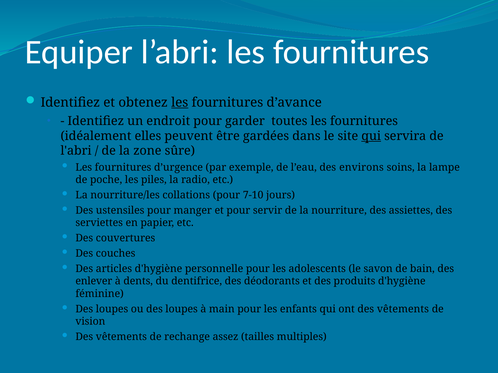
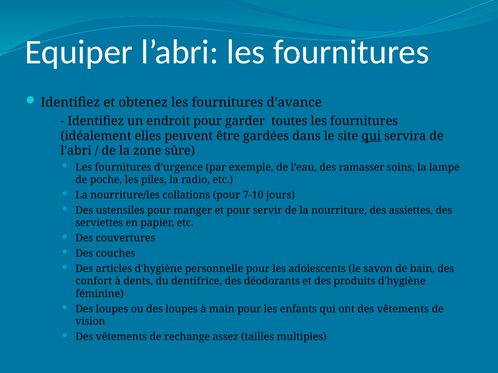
les at (180, 103) underline: present -> none
environs: environs -> ramasser
enlever: enlever -> confort
